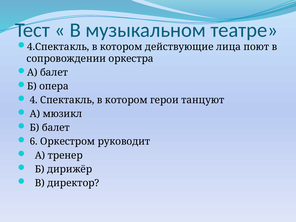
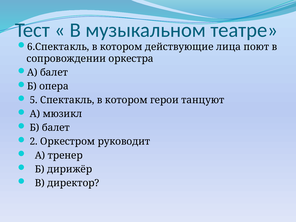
4.Спектакль: 4.Спектакль -> 6.Спектакль
4: 4 -> 5
6: 6 -> 2
